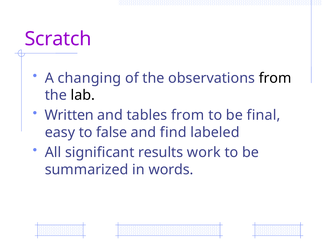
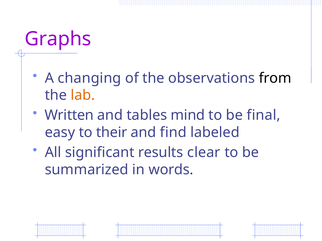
Scratch: Scratch -> Graphs
lab colour: black -> orange
tables from: from -> mind
false: false -> their
work: work -> clear
